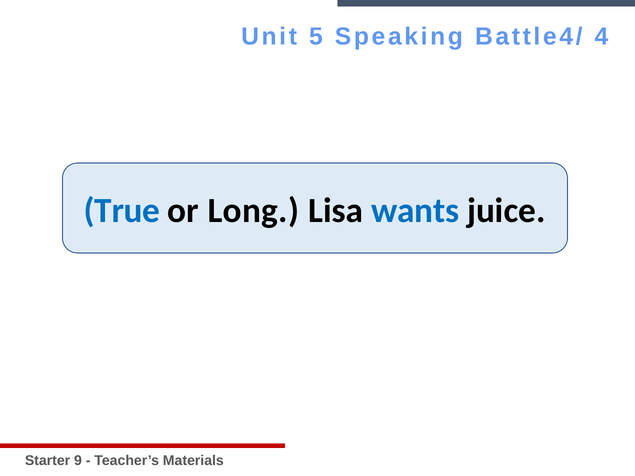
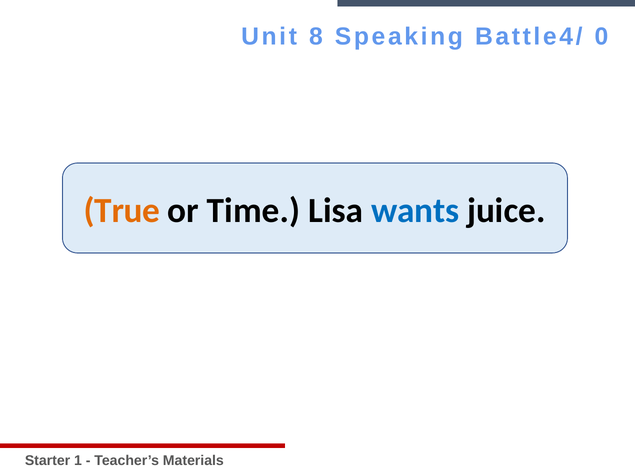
5: 5 -> 8
4: 4 -> 0
True colour: blue -> orange
Long: Long -> Time
9: 9 -> 1
